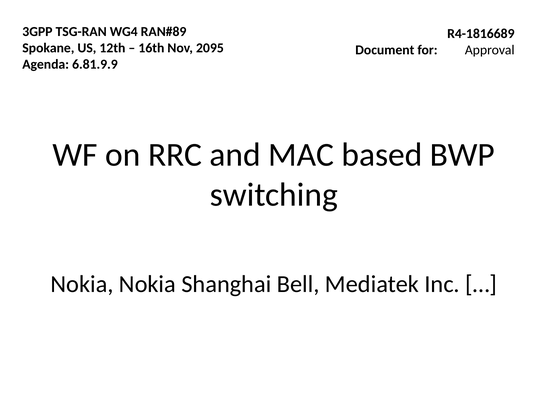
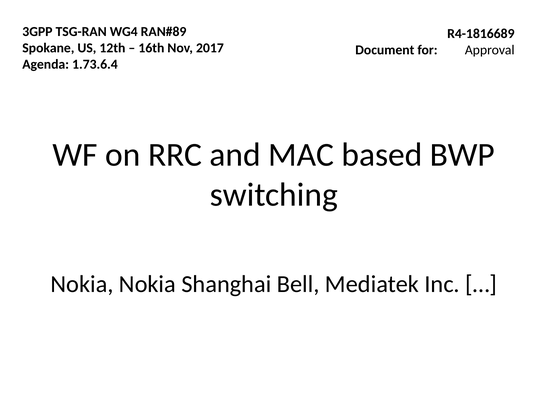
2095: 2095 -> 2017
6.81.9.9: 6.81.9.9 -> 1.73.6.4
